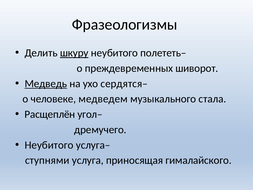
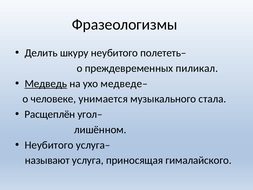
шкуру underline: present -> none
шиворот: шиворот -> пиликал
сердятся–: сердятся– -> медведе–
медведем: медведем -> унимается
дремучего: дремучего -> лишённом
ступнями: ступнями -> называют
